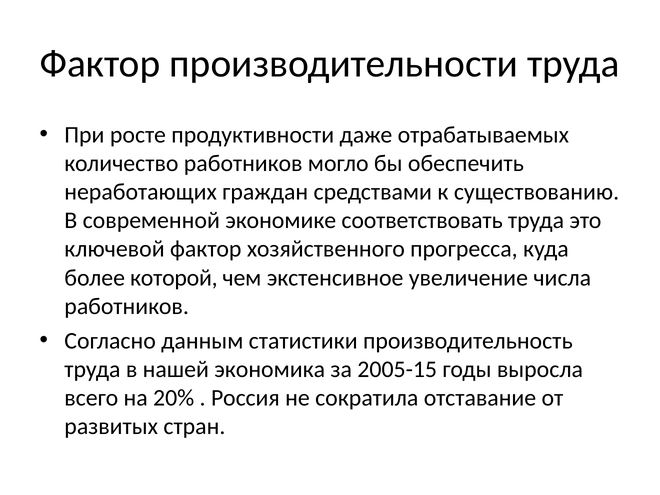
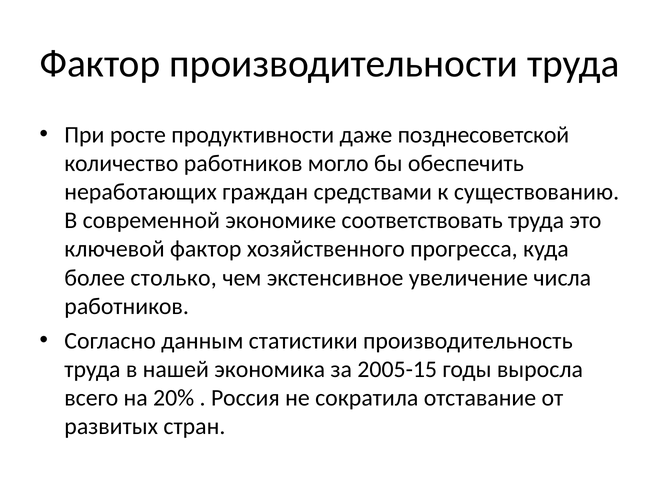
отрабатываемых: отрабатываемых -> позднесоветской
которой: которой -> столько
